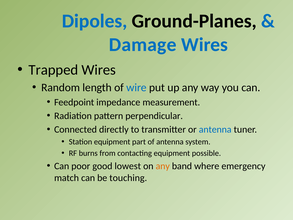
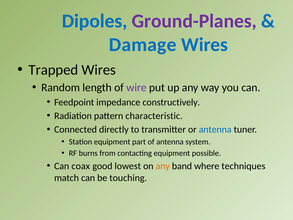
Ground-Planes colour: black -> purple
wire colour: blue -> purple
measurement: measurement -> constructively
perpendicular: perpendicular -> characteristic
poor: poor -> coax
emergency: emergency -> techniques
